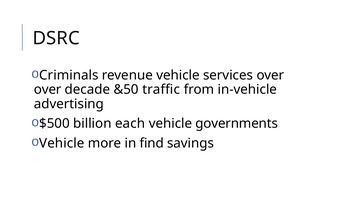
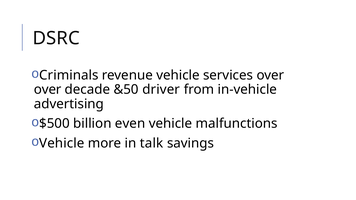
traffic: traffic -> driver
each: each -> even
governments: governments -> malfunctions
find: find -> talk
